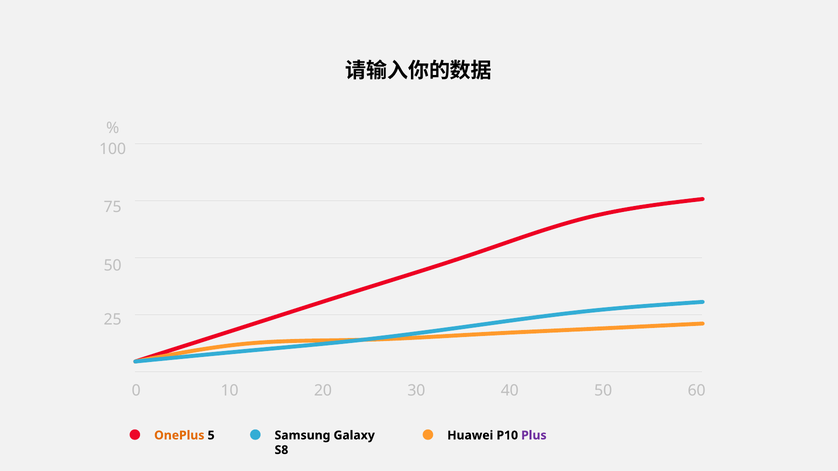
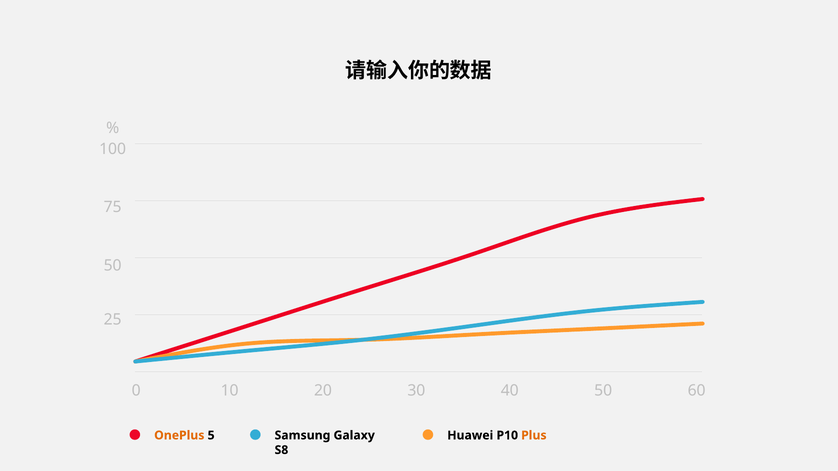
Plus colour: purple -> orange
